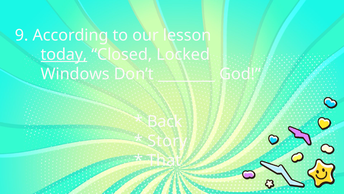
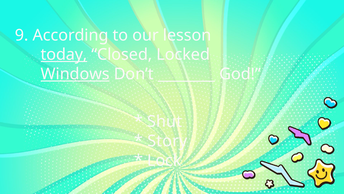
Windows underline: none -> present
Back: Back -> Shut
That: That -> Lock
